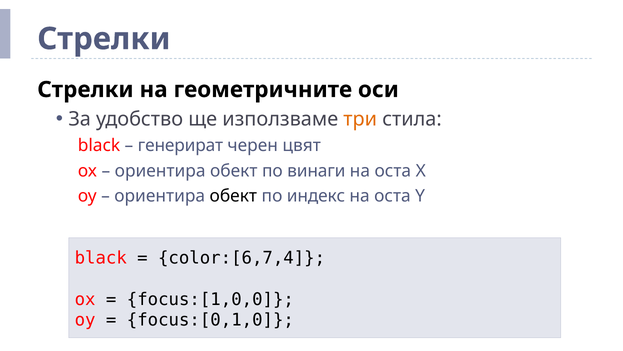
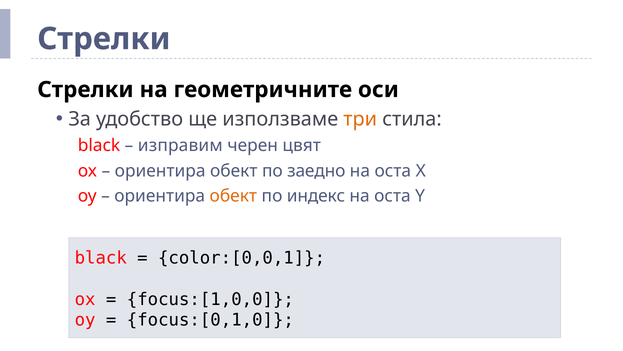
генерират: генерират -> изправим
винаги: винаги -> заедно
обект at (233, 196) colour: black -> orange
color:[6,7,4: color:[6,7,4 -> color:[0,0,1
